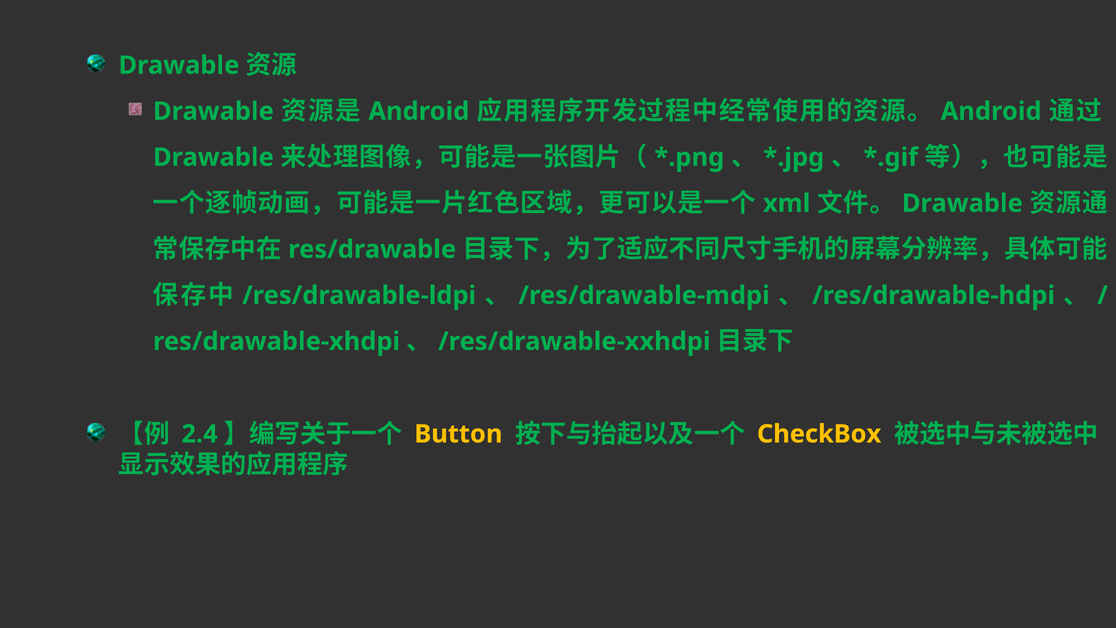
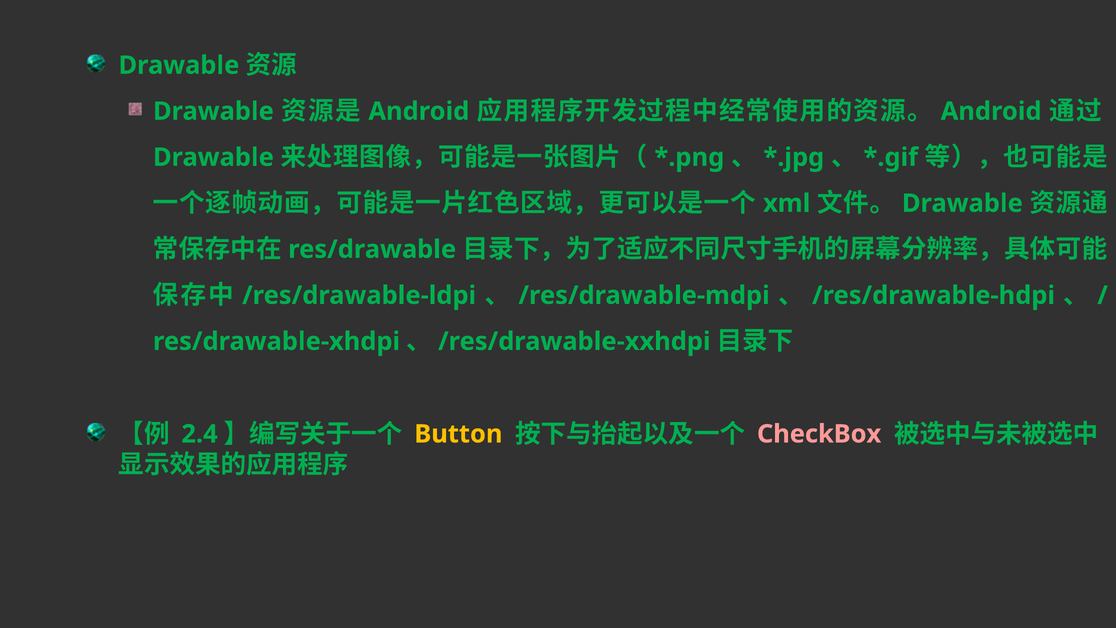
CheckBox colour: yellow -> pink
